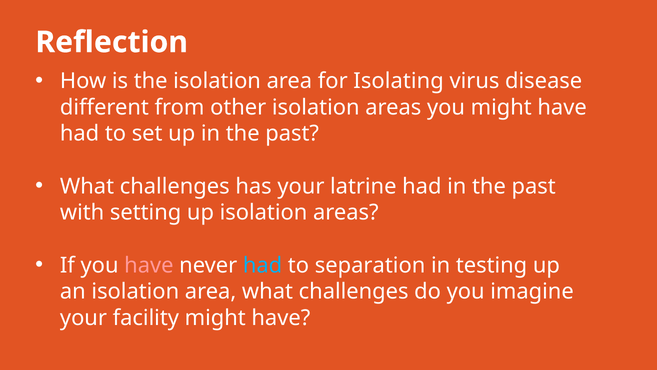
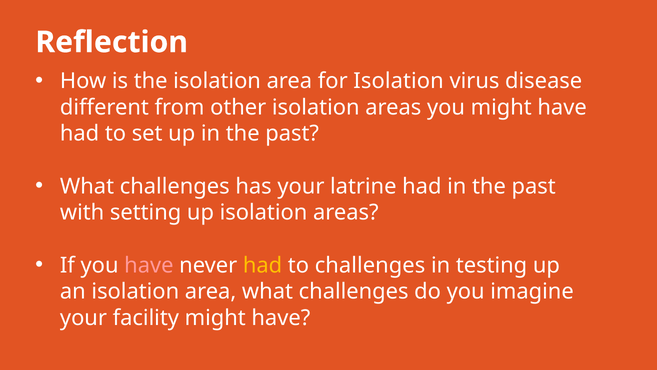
for Isolating: Isolating -> Isolation
had at (263, 265) colour: light blue -> yellow
to separation: separation -> challenges
